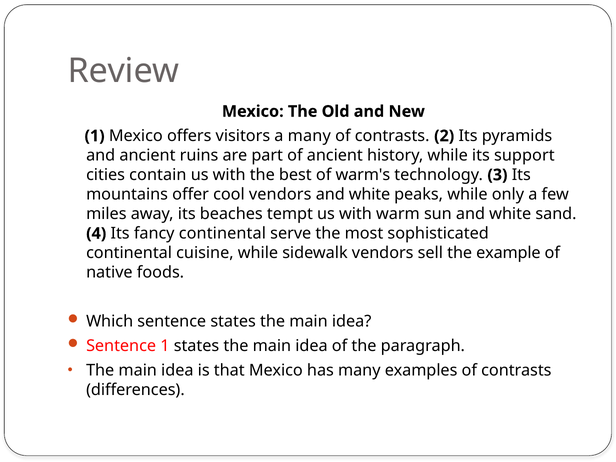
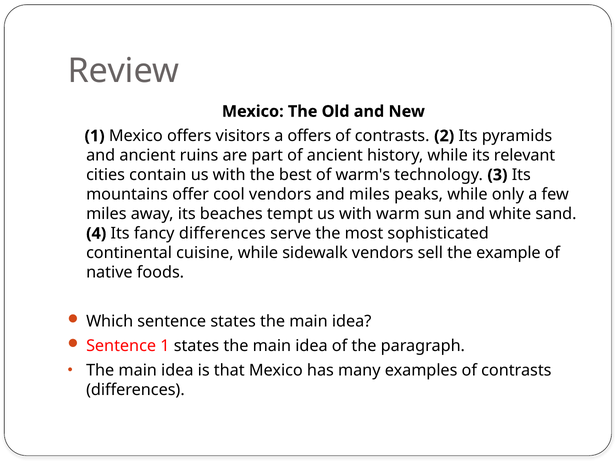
a many: many -> offers
support: support -> relevant
white at (370, 194): white -> miles
fancy continental: continental -> differences
